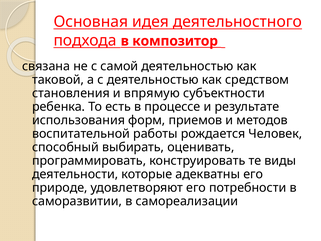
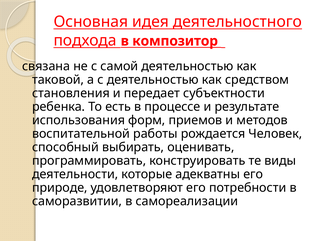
впрямую: впрямую -> передает
